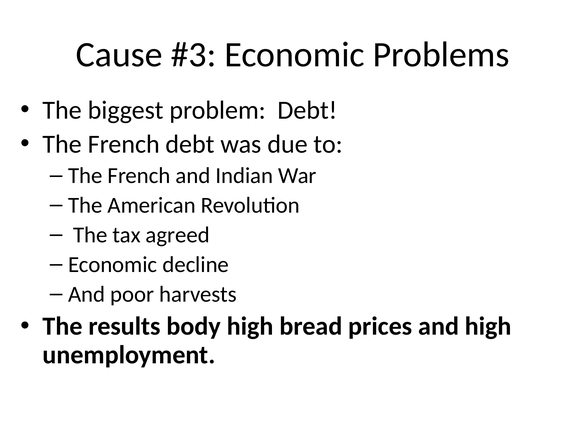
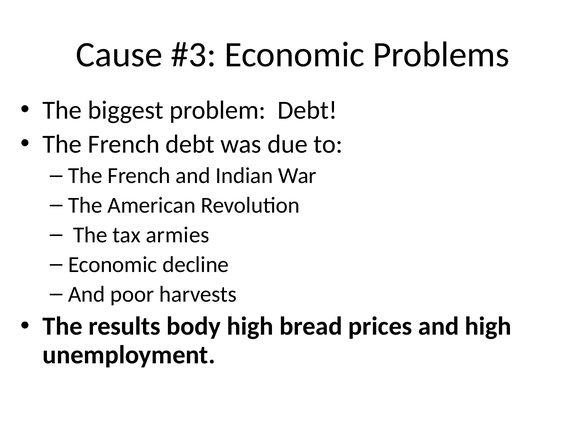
agreed: agreed -> armies
